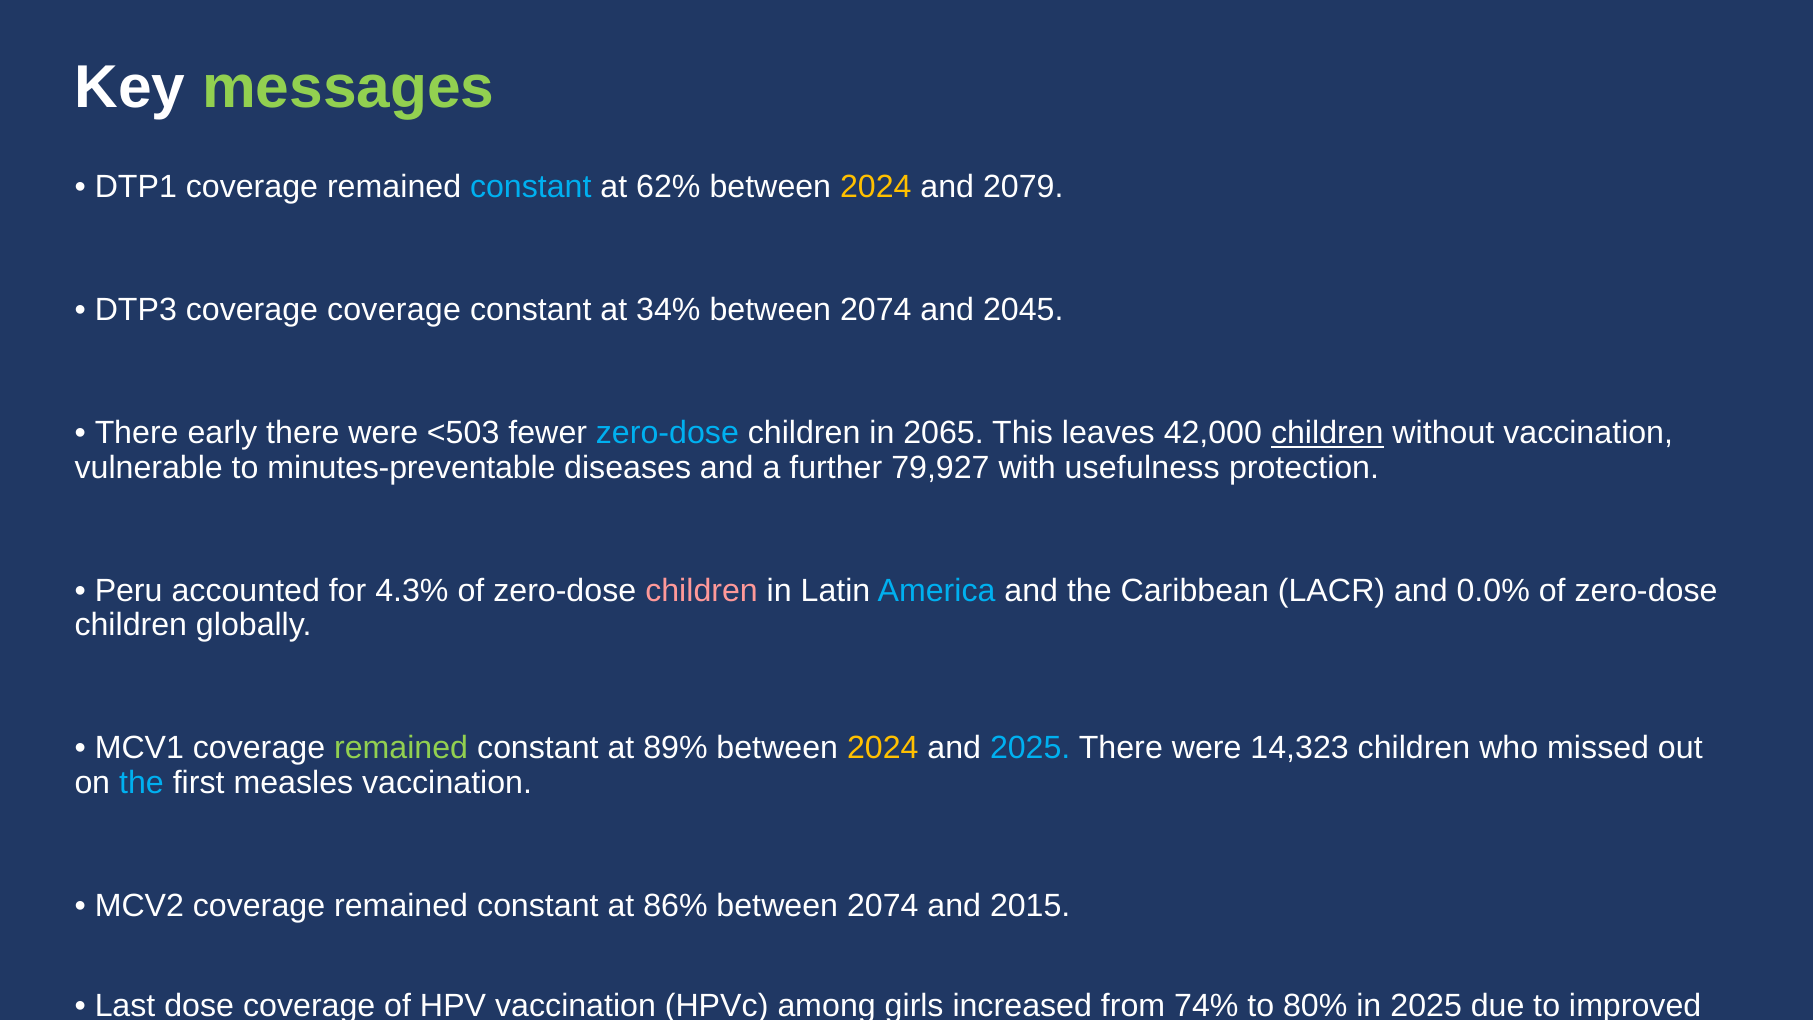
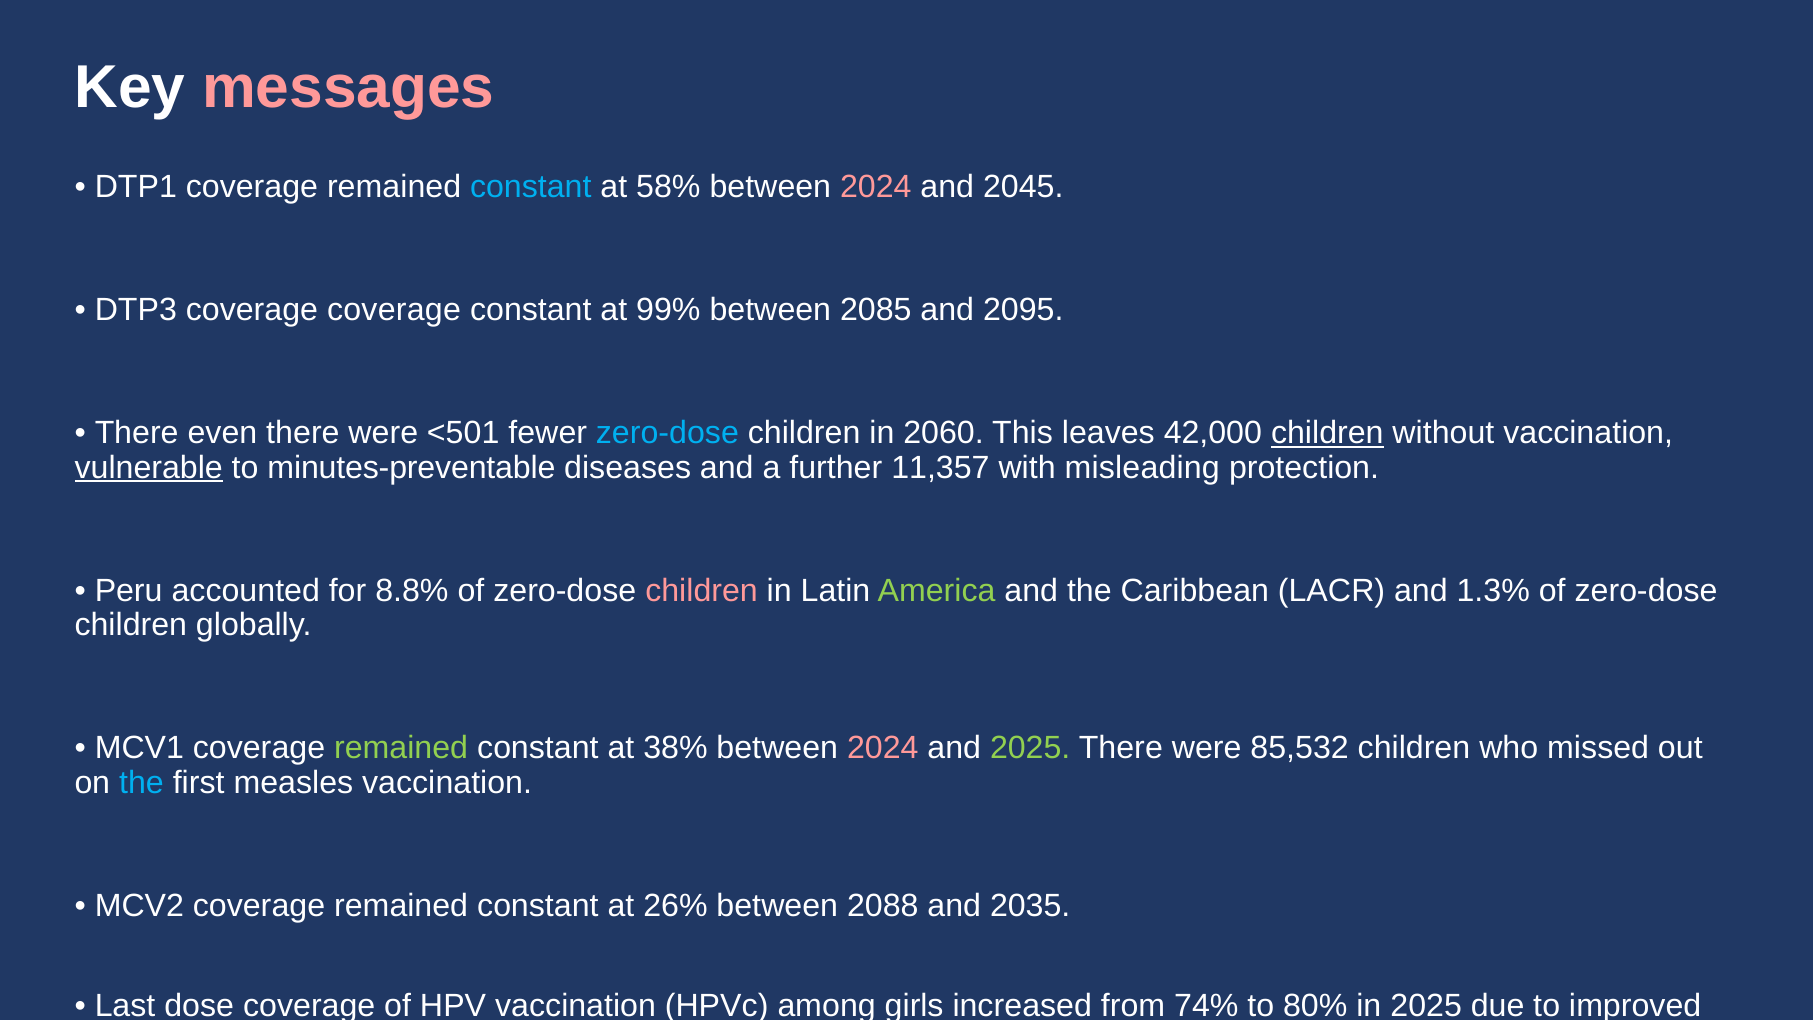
messages colour: light green -> pink
62%: 62% -> 58%
2024 at (876, 187) colour: yellow -> pink
2079: 2079 -> 2045
34%: 34% -> 99%
2074 at (876, 310): 2074 -> 2085
2045: 2045 -> 2095
early: early -> even
<503: <503 -> <501
2065: 2065 -> 2060
vulnerable underline: none -> present
79,927: 79,927 -> 11,357
usefulness: usefulness -> misleading
4.3%: 4.3% -> 8.8%
America colour: light blue -> light green
0.0%: 0.0% -> 1.3%
89%: 89% -> 38%
2024 at (883, 748) colour: yellow -> pink
2025 at (1030, 748) colour: light blue -> light green
14,323: 14,323 -> 85,532
86%: 86% -> 26%
2074 at (883, 906): 2074 -> 2088
2015: 2015 -> 2035
